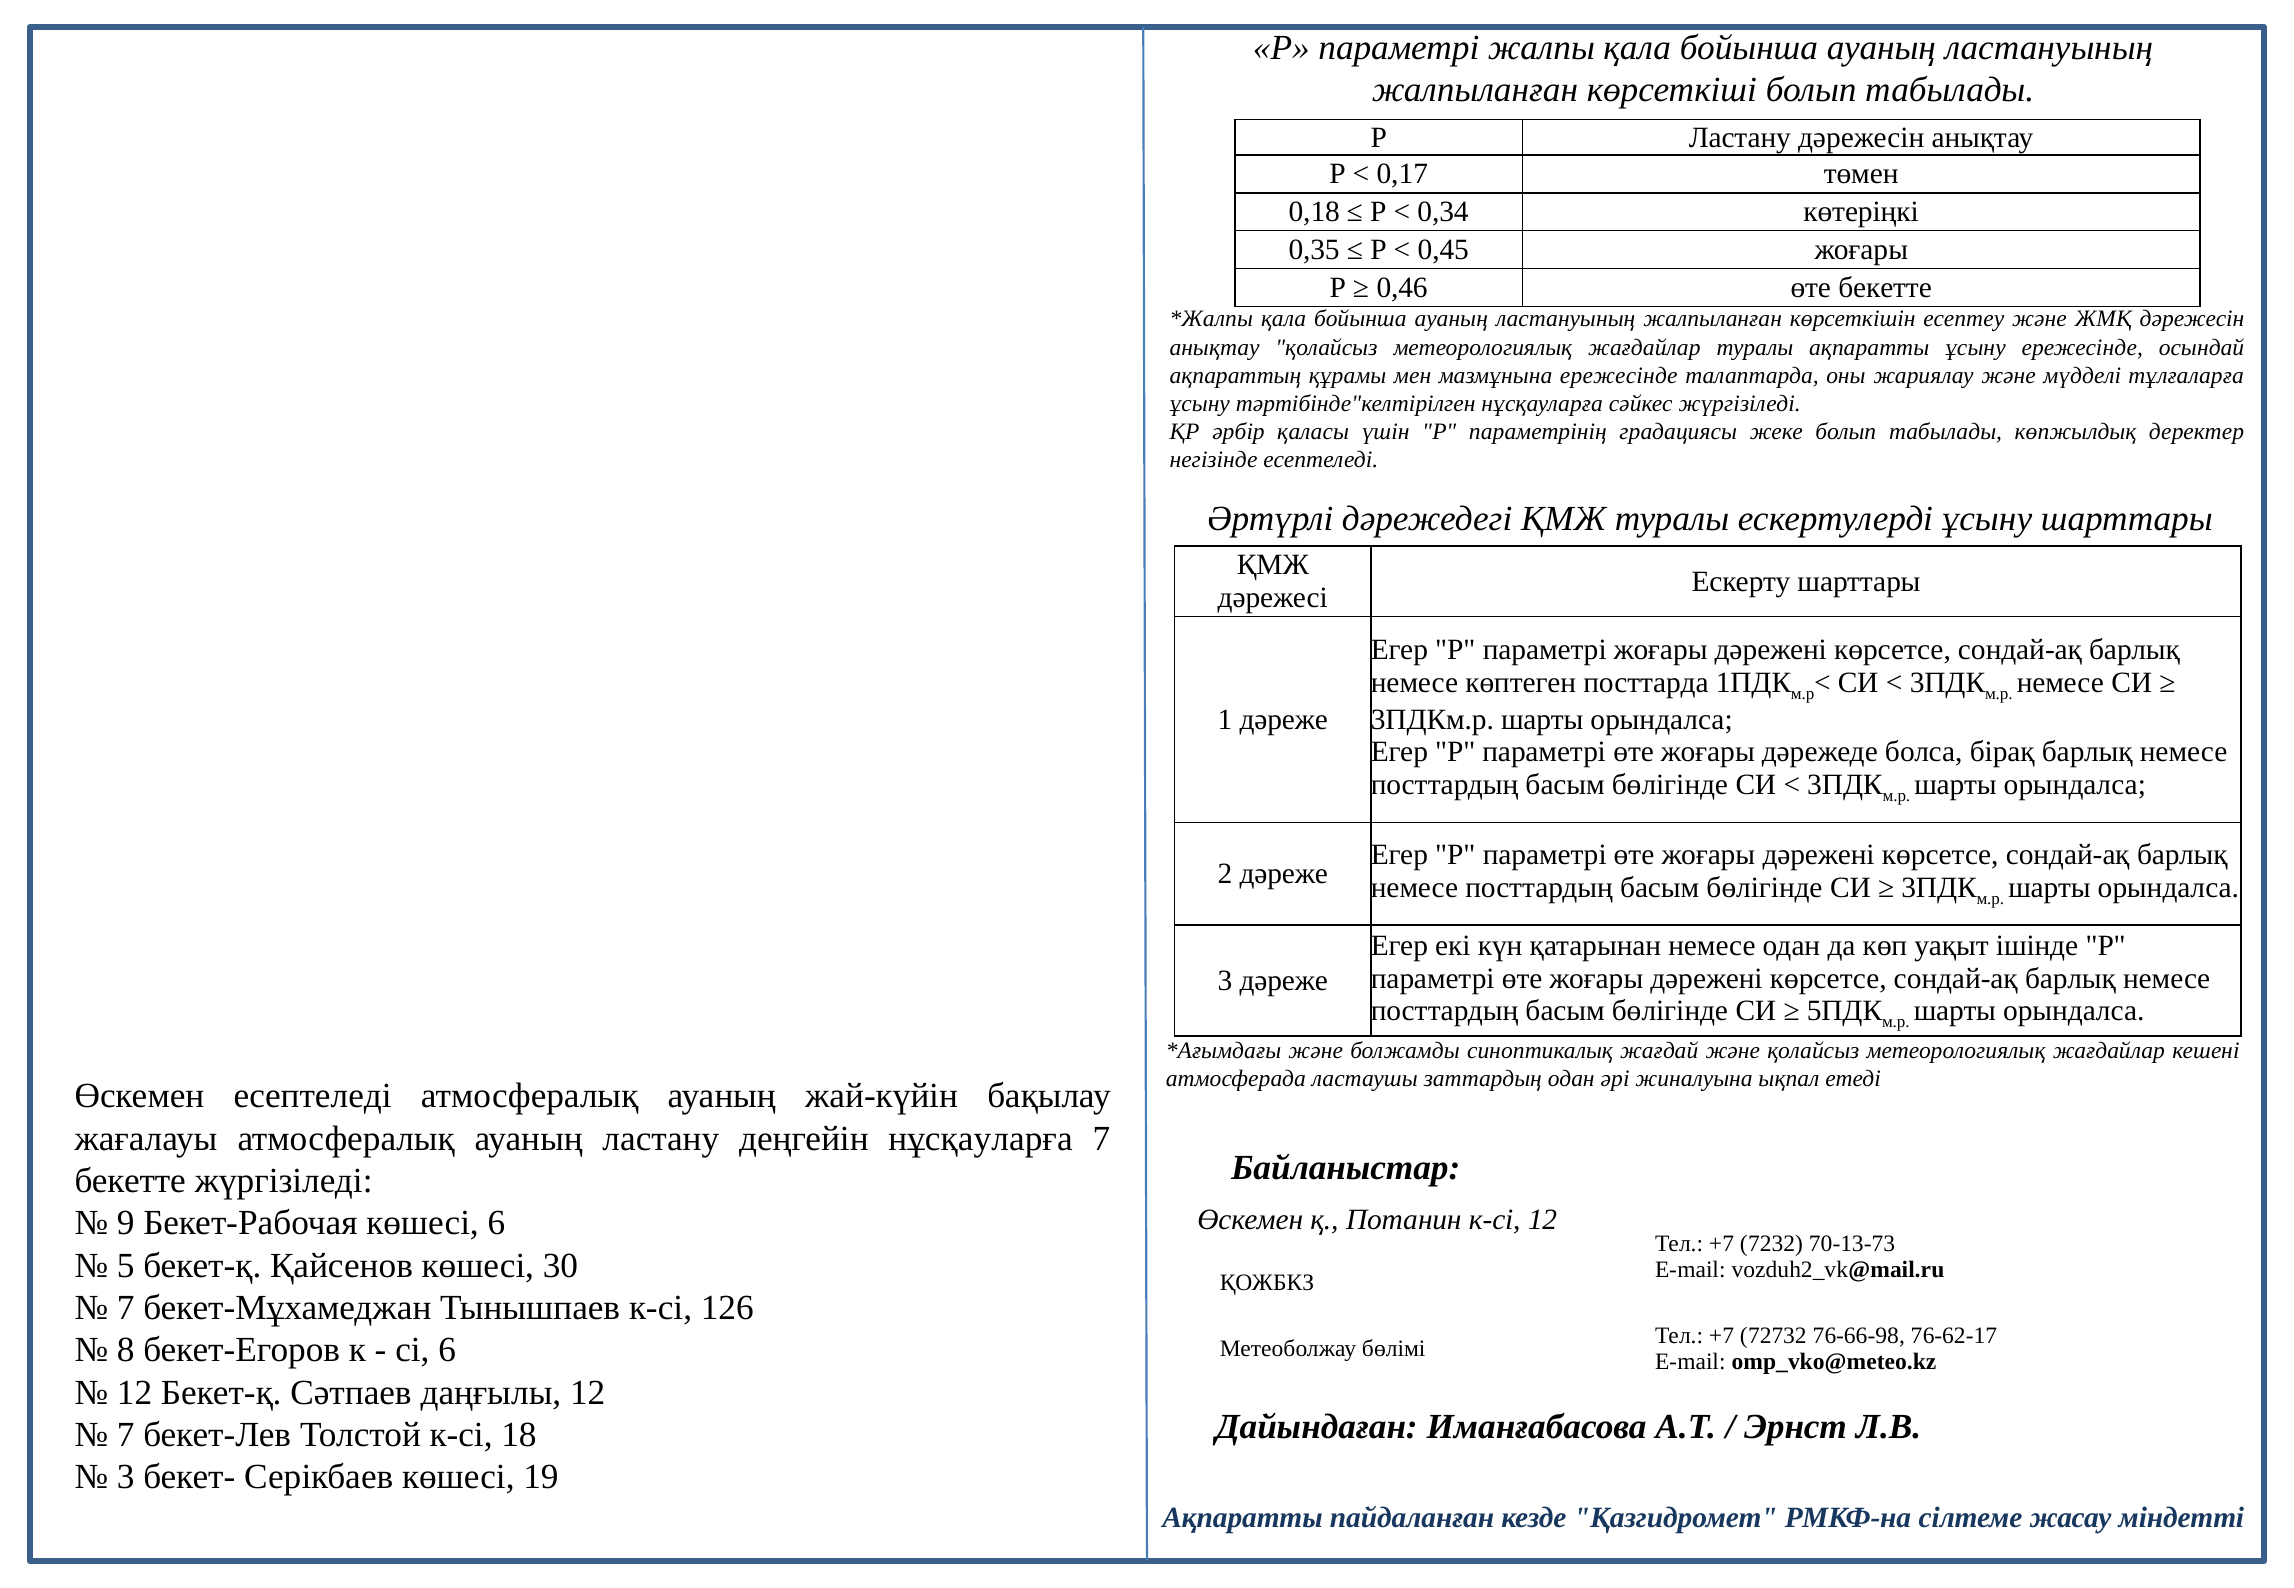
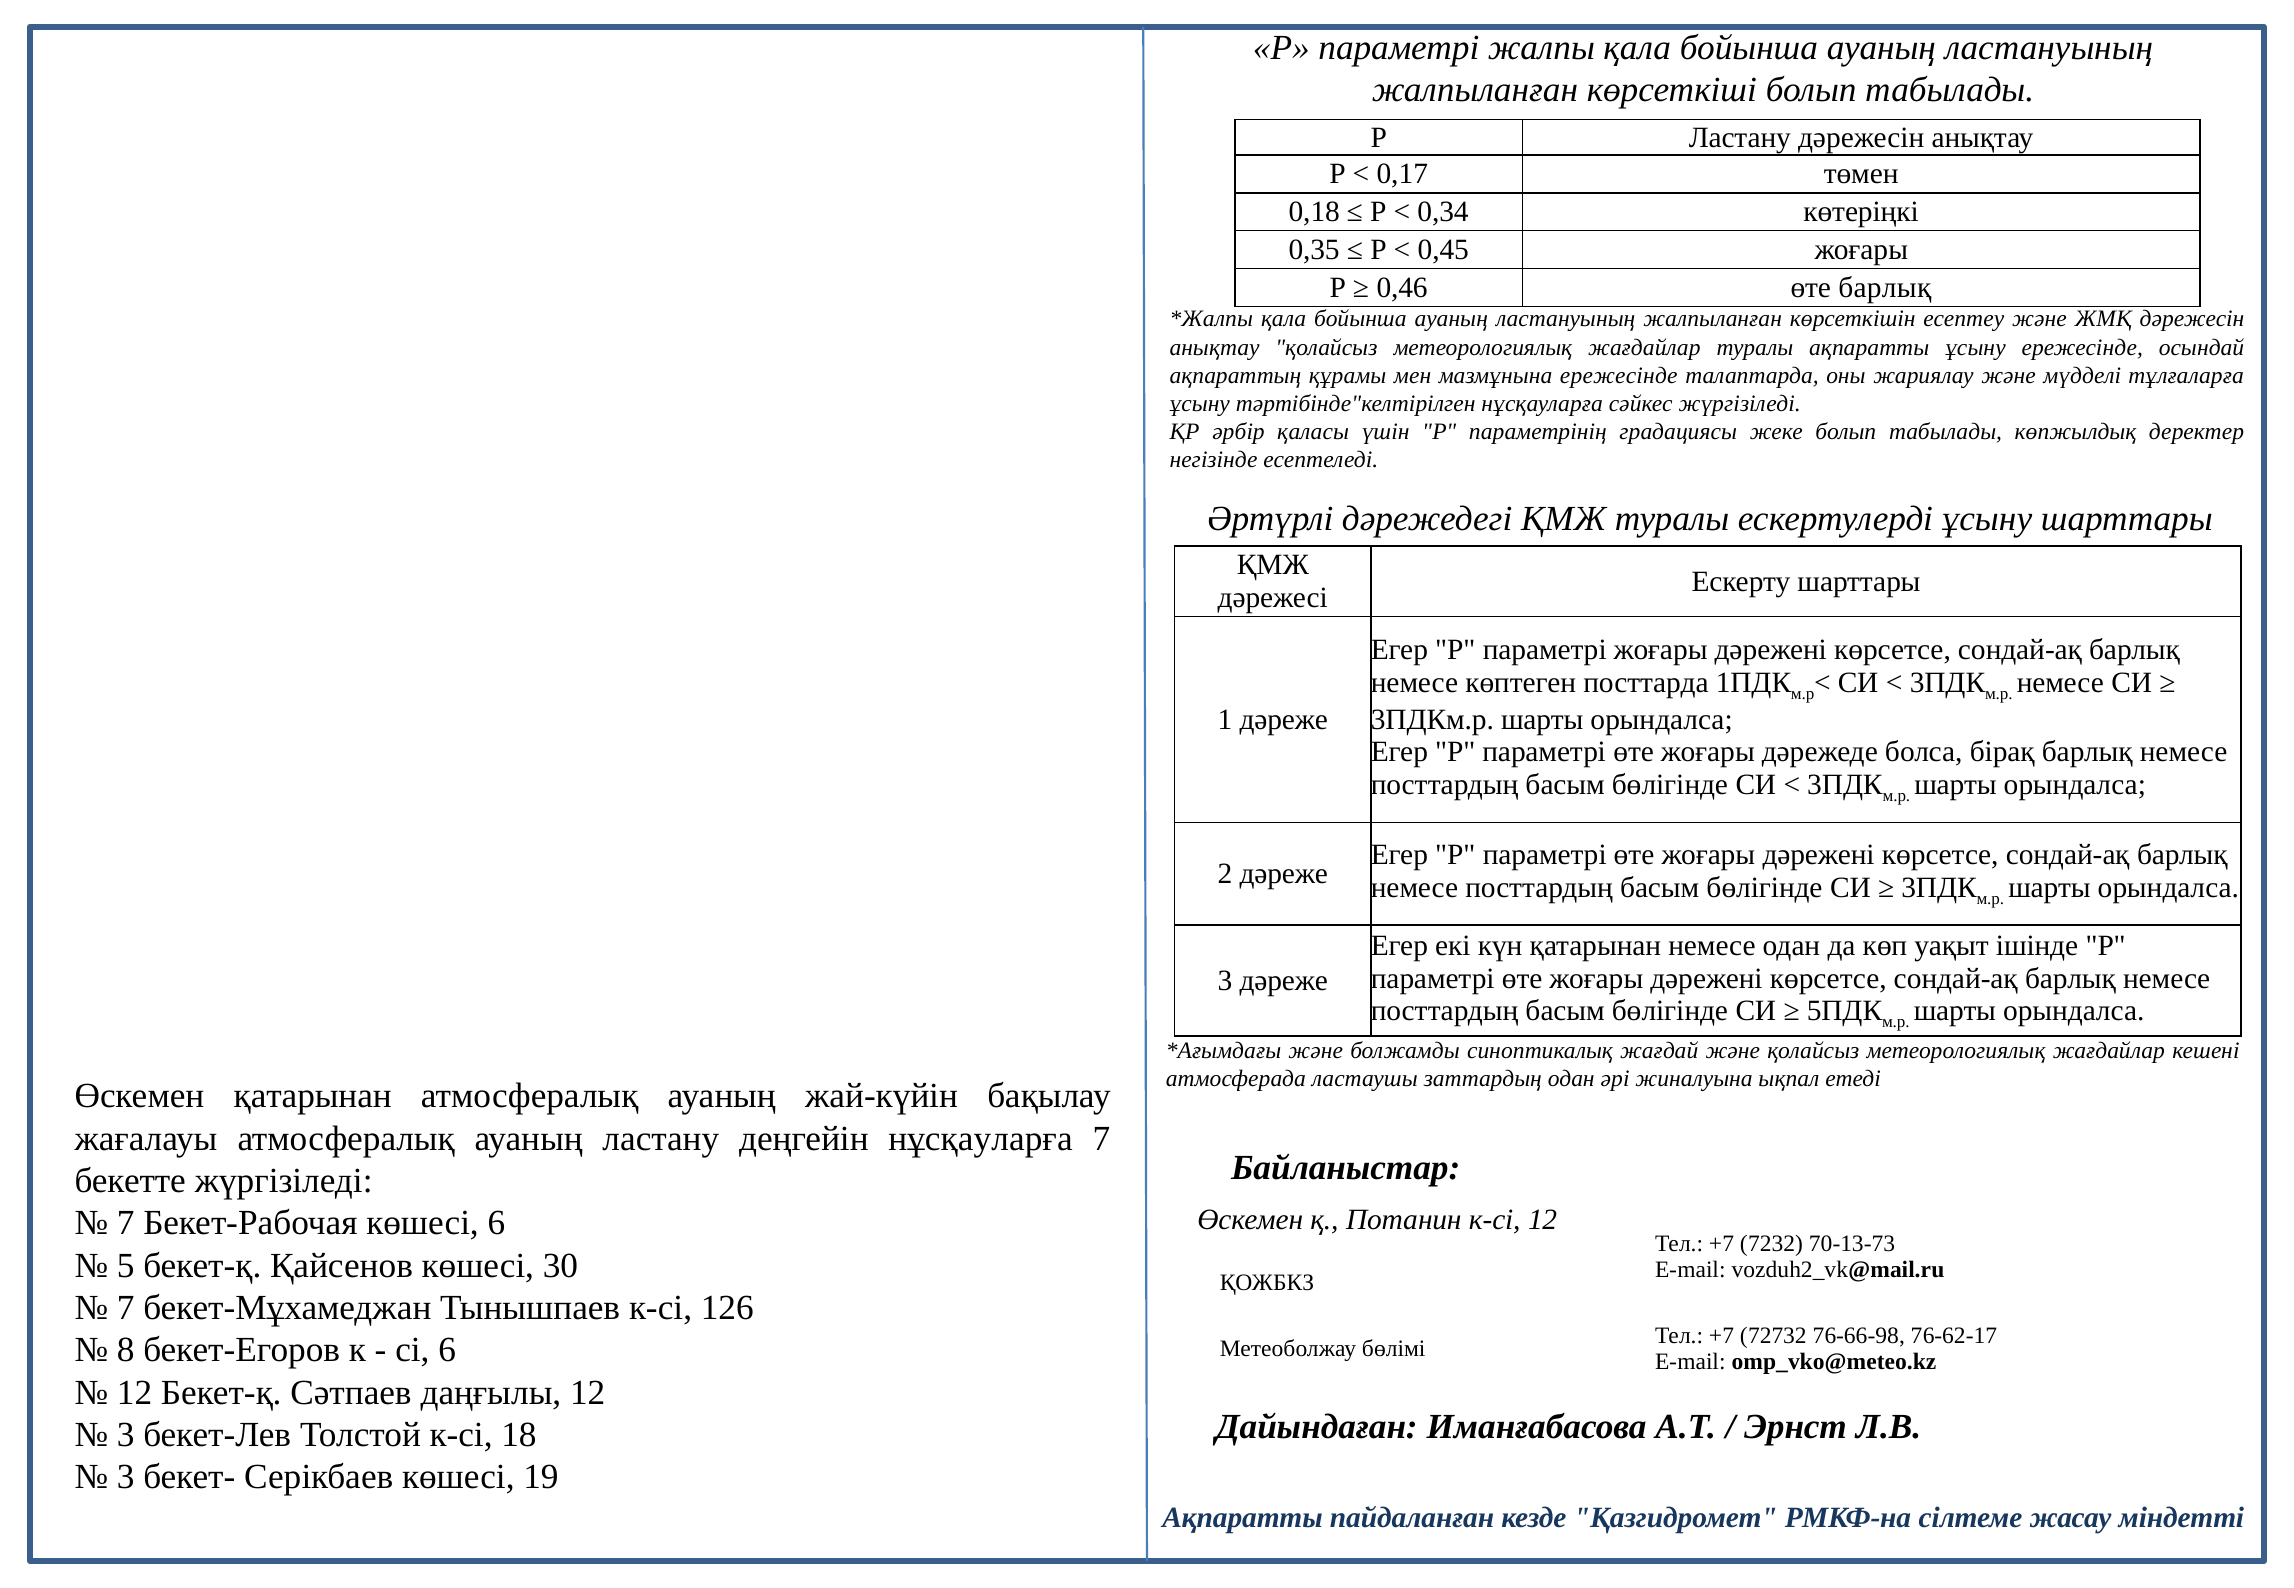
өте бекетте: бекетте -> барлық
Өскемен есептеледі: есептеледі -> қатарынан
9 at (126, 1223): 9 -> 7
7 at (126, 1435): 7 -> 3
